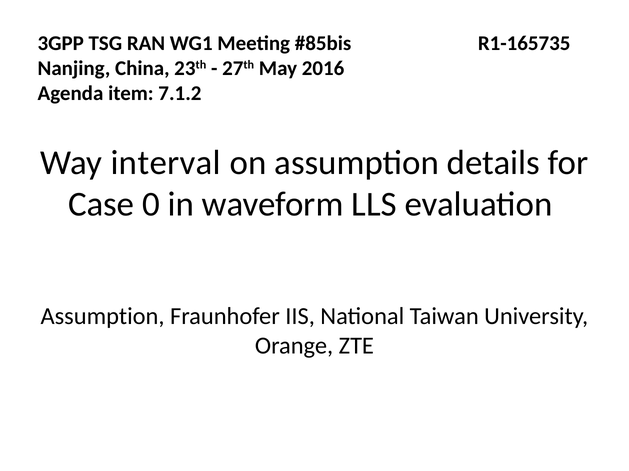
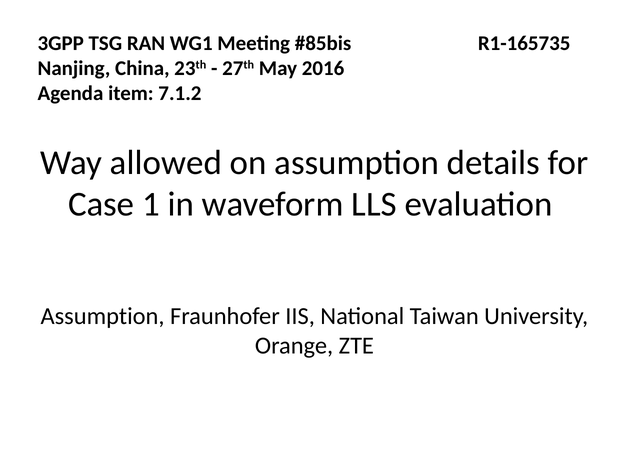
interval: interval -> allowed
0: 0 -> 1
